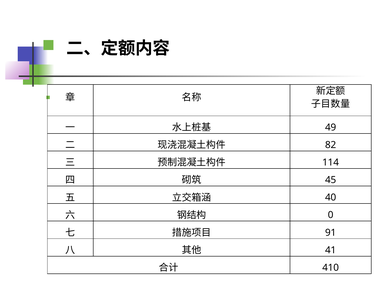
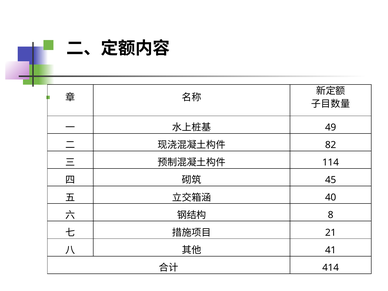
0: 0 -> 8
91: 91 -> 21
410: 410 -> 414
